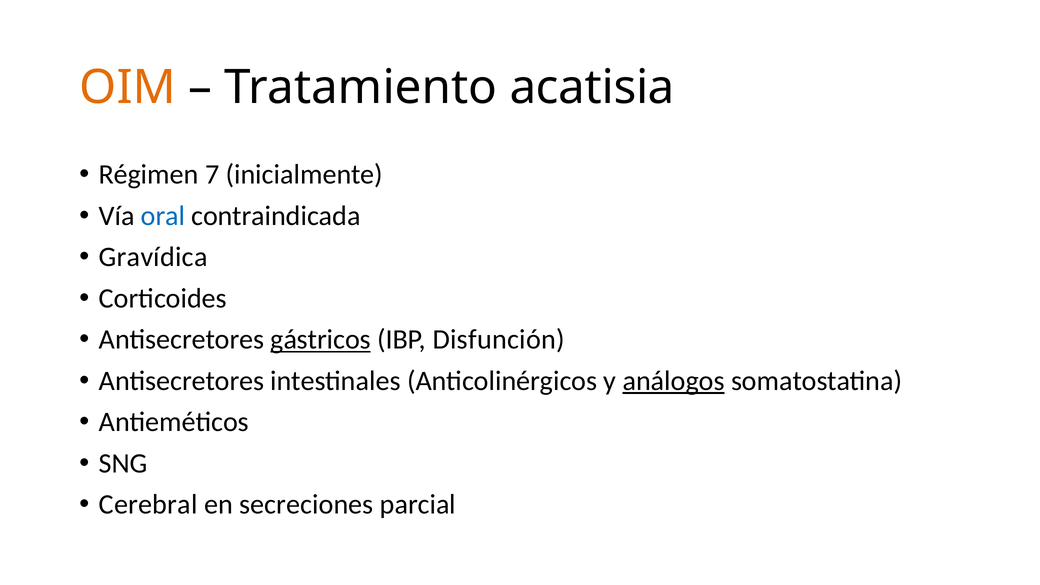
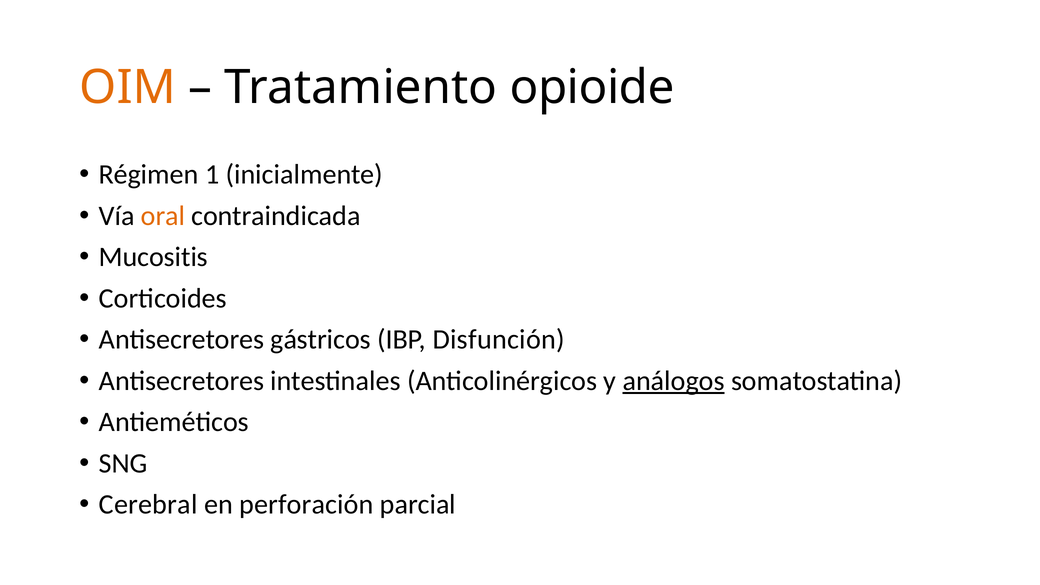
acatisia: acatisia -> opioide
7: 7 -> 1
oral colour: blue -> orange
Gravídica: Gravídica -> Mucositis
gástricos underline: present -> none
secreciones: secreciones -> perforación
